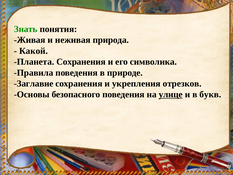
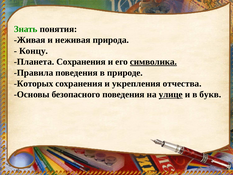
Какой: Какой -> Концу
символика underline: none -> present
Заглавие: Заглавие -> Которых
отрезков: отрезков -> отчества
